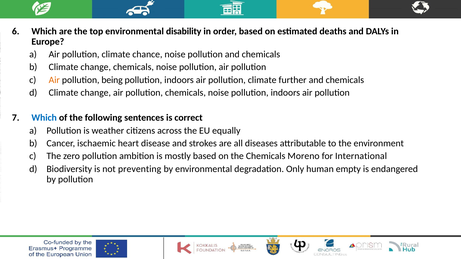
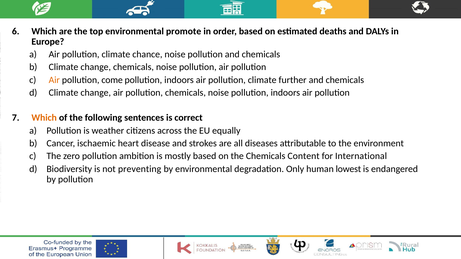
disability: disability -> promote
being: being -> come
Which at (44, 118) colour: blue -> orange
Moreno: Moreno -> Content
empty: empty -> lowest
